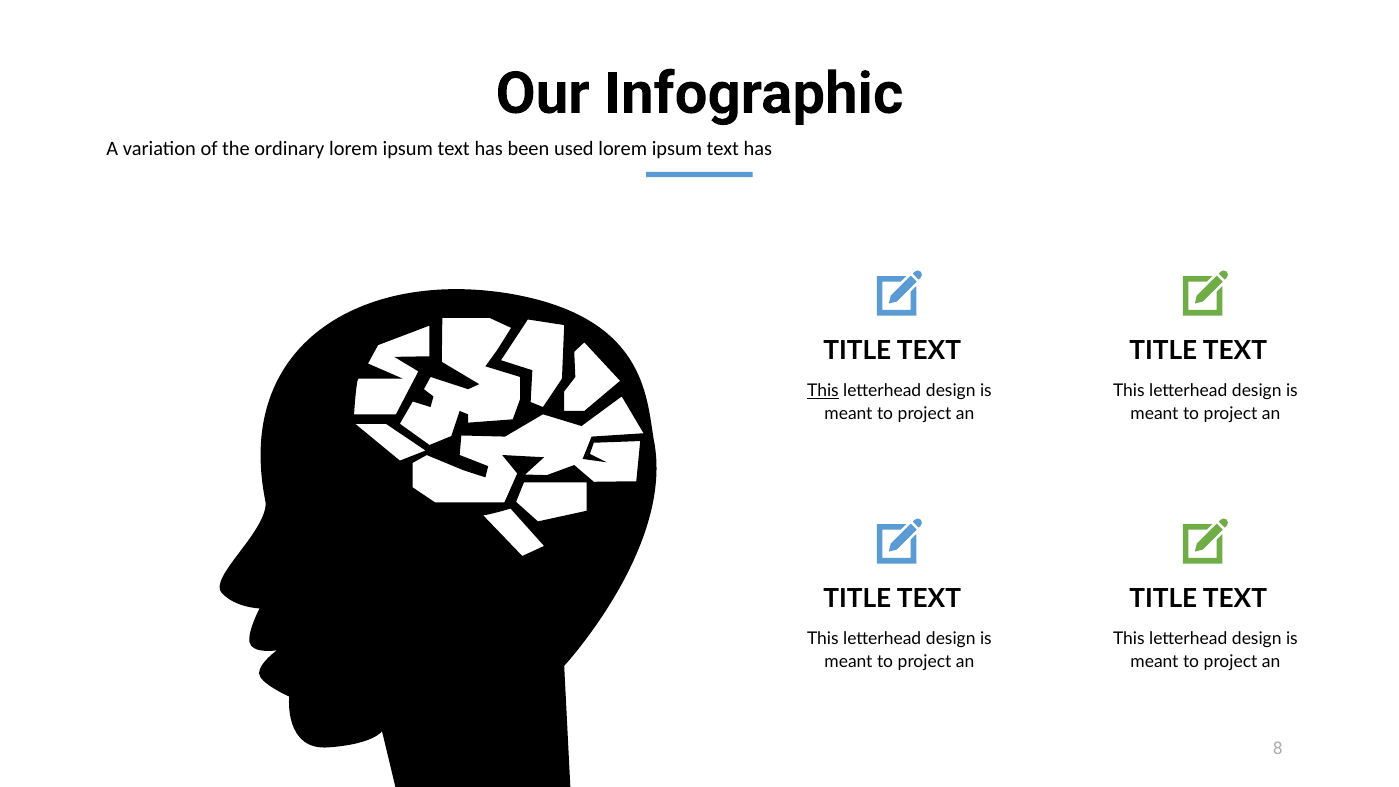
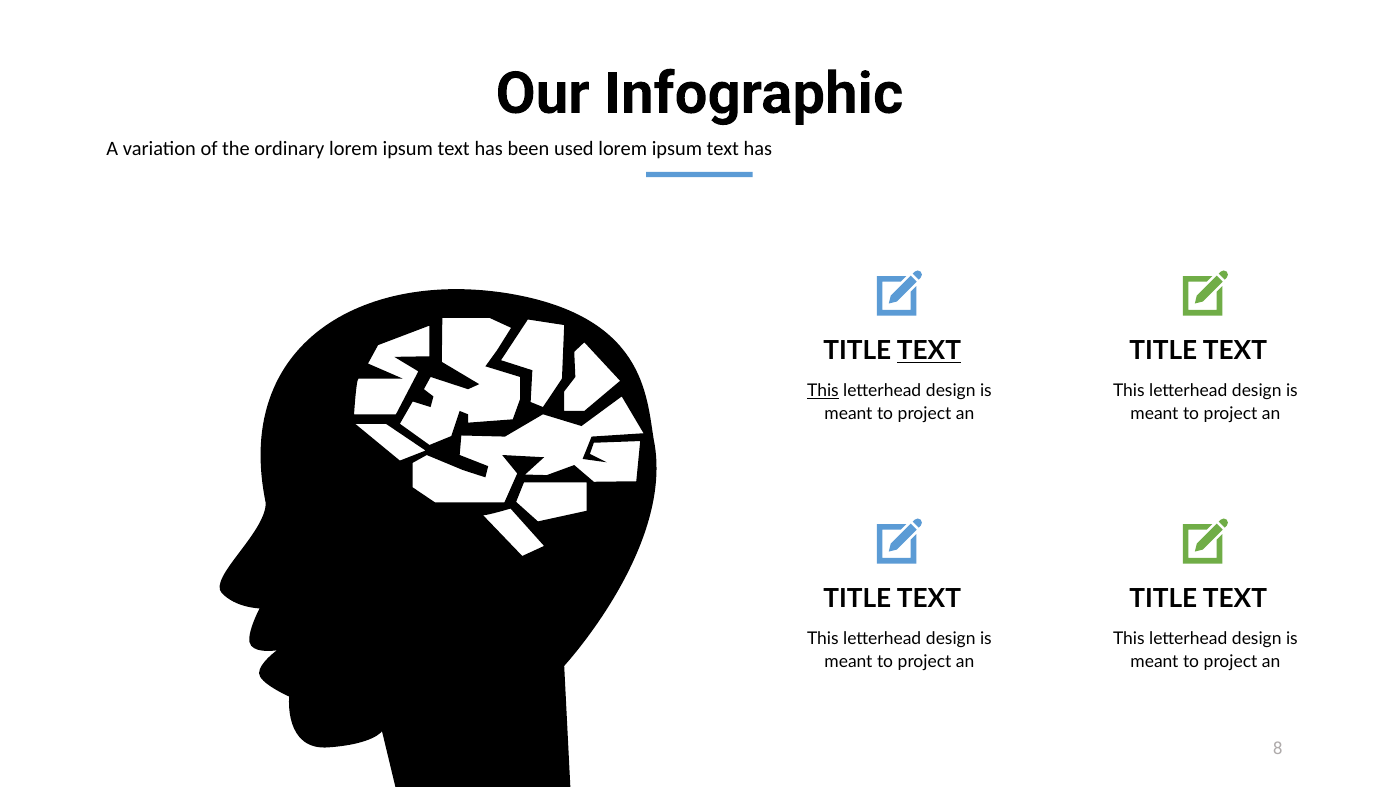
TEXT at (929, 351) underline: none -> present
